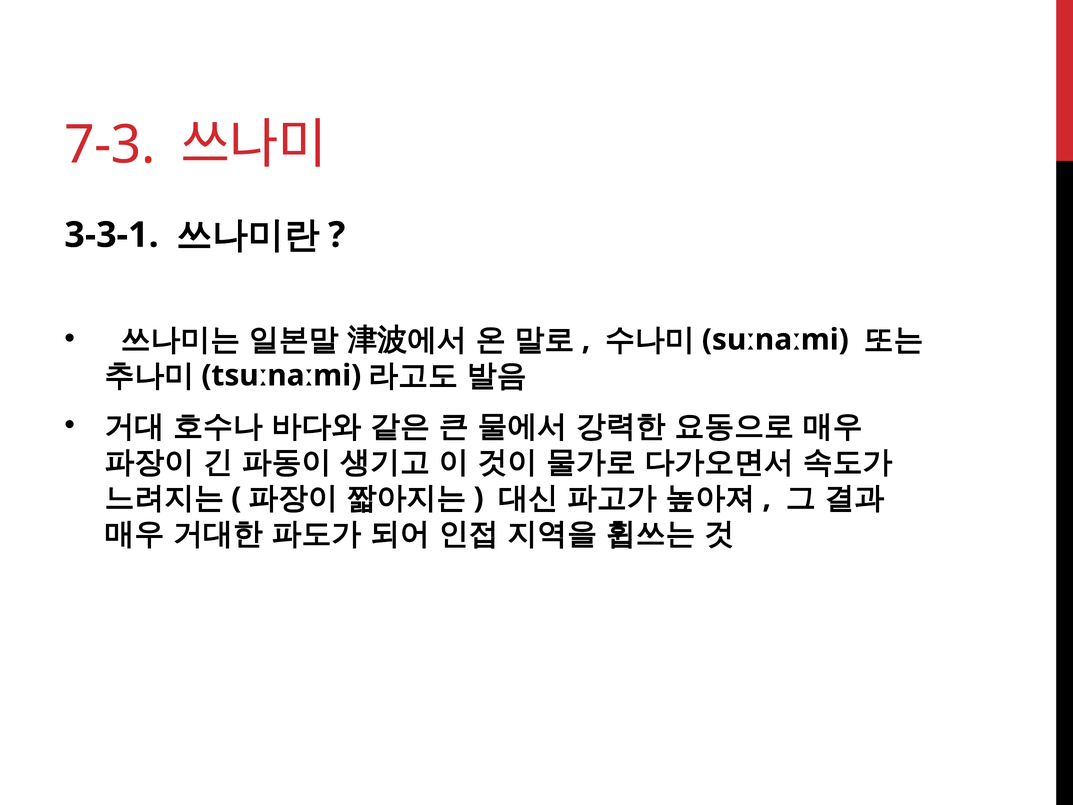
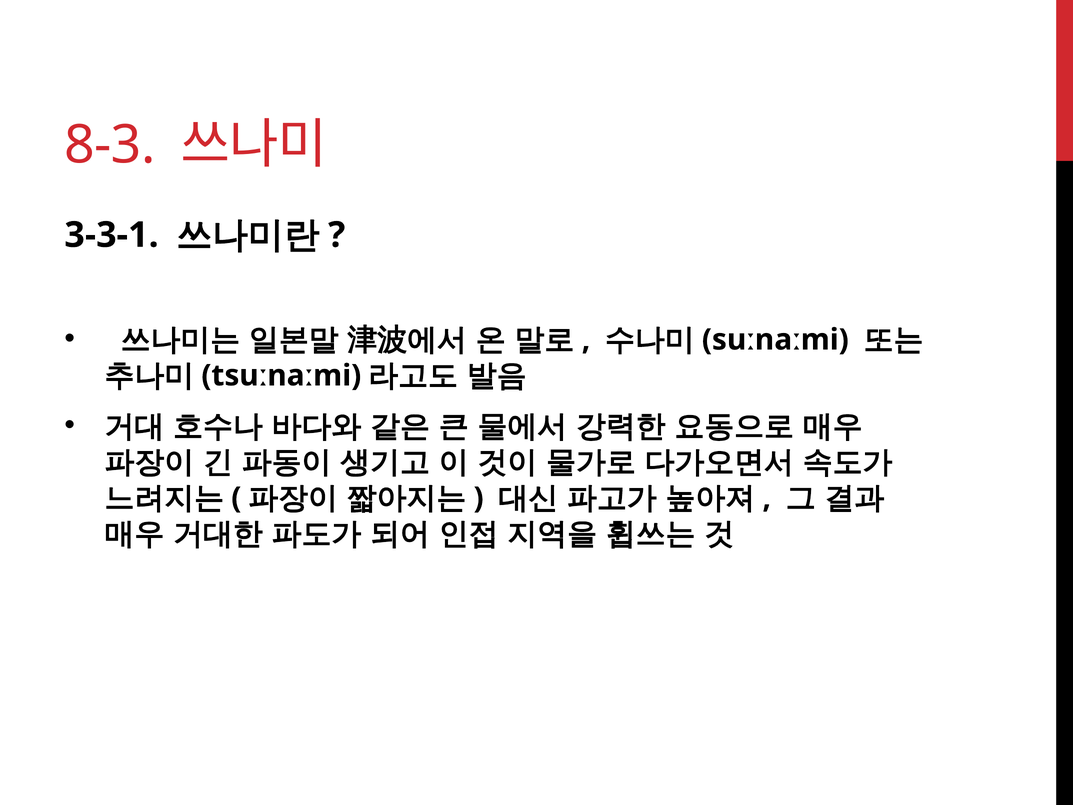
7-3: 7-3 -> 8-3
